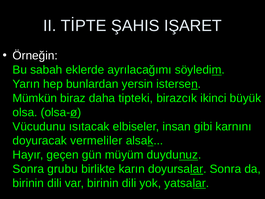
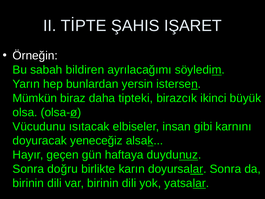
eklerde: eklerde -> bildiren
vermeliler: vermeliler -> yeneceğiz
müyüm: müyüm -> haftaya
grubu: grubu -> doğru
